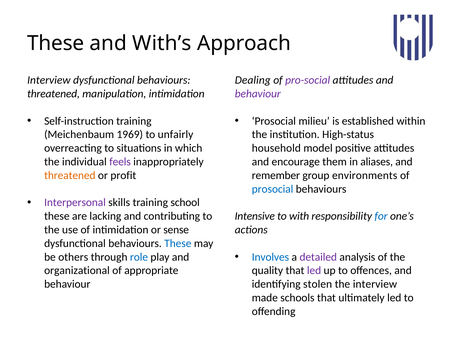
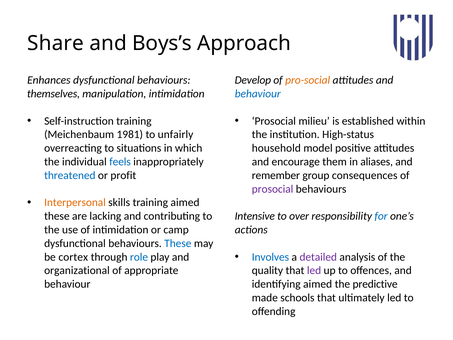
These at (56, 43): These -> Share
With’s: With’s -> Boys’s
Interview at (49, 80): Interview -> Enhances
Dealing: Dealing -> Develop
pro-social colour: purple -> orange
threatened at (54, 94): threatened -> themselves
behaviour at (258, 94) colour: purple -> blue
1969: 1969 -> 1981
feels colour: purple -> blue
threatened at (70, 175) colour: orange -> blue
environments: environments -> consequences
prosocial at (273, 189) colour: blue -> purple
Interpersonal colour: purple -> orange
training school: school -> aimed
with: with -> over
sense: sense -> camp
others: others -> cortex
identifying stolen: stolen -> aimed
the interview: interview -> predictive
